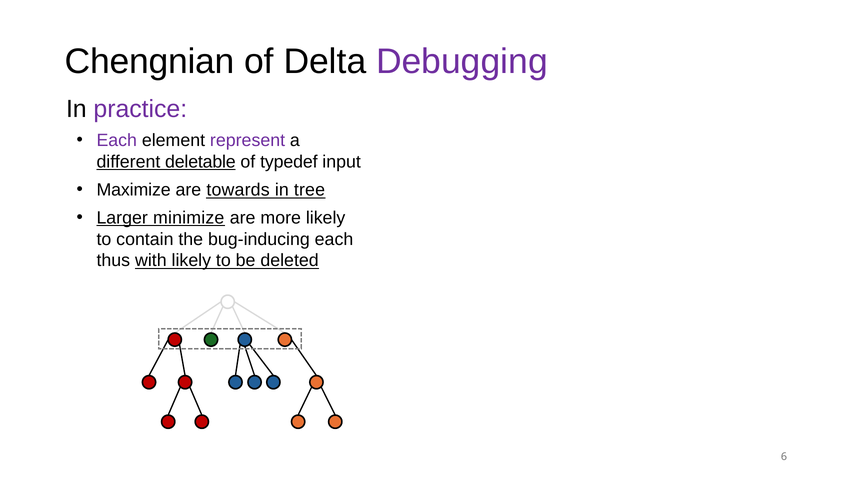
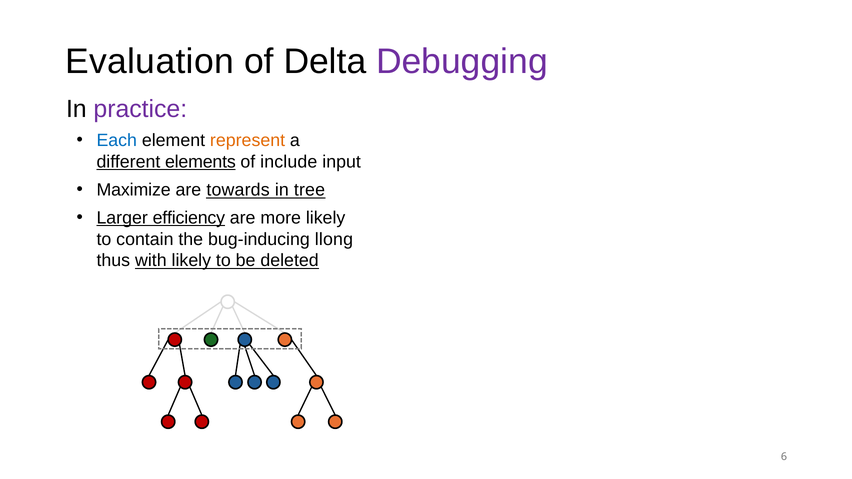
Chengnian: Chengnian -> Evaluation
Each at (117, 141) colour: purple -> blue
represent colour: purple -> orange
deletable: deletable -> elements
typedef: typedef -> include
minimize: minimize -> efficiency
bug-inducing each: each -> llong
